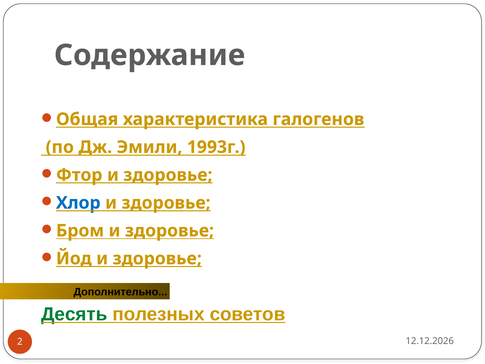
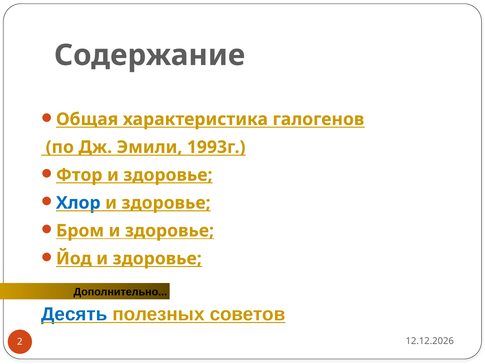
Десять colour: green -> blue
